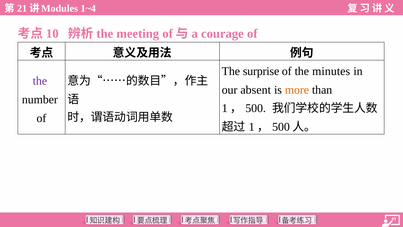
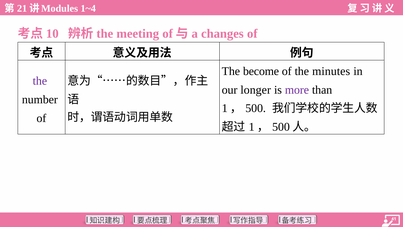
courage: courage -> changes
surprise: surprise -> become
absent: absent -> longer
more colour: orange -> purple
